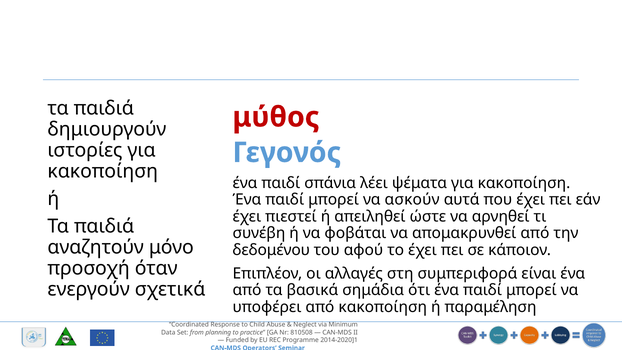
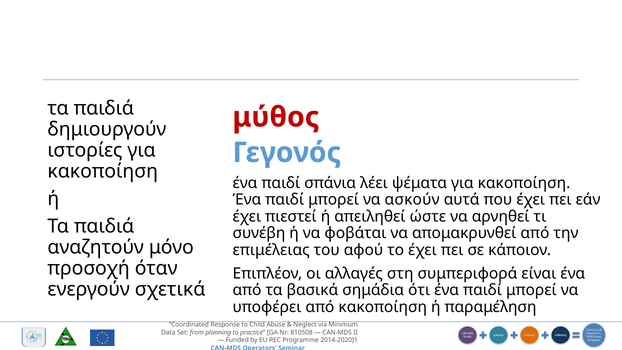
δεδομένου: δεδομένου -> επιμέλειας
